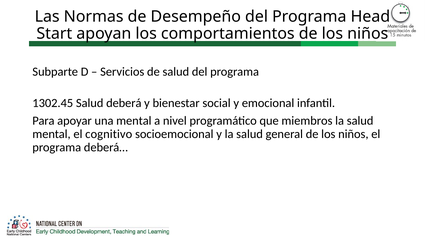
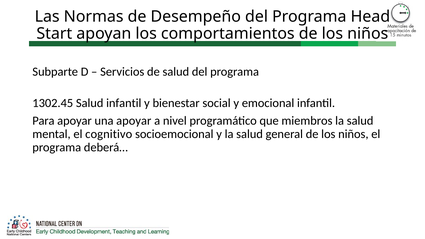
Salud deberá: deberá -> infantil
una mental: mental -> apoyar
